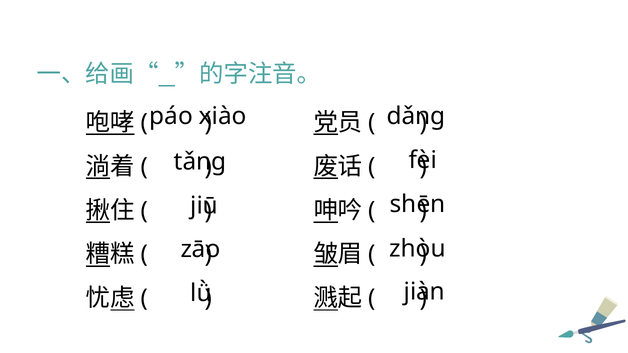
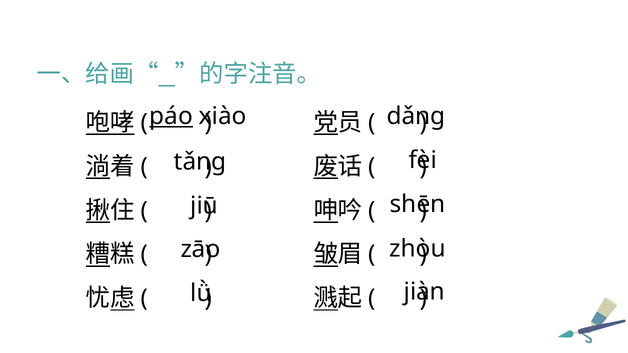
páo underline: none -> present
